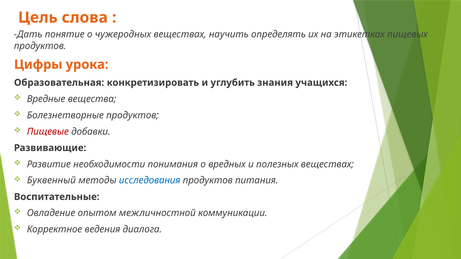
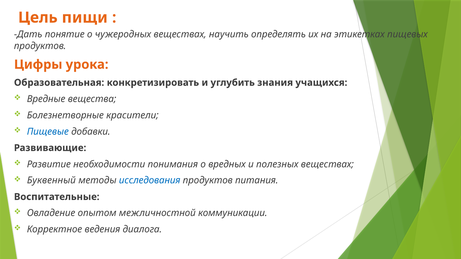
слова: слова -> пищи
Болезнетворные продуктов: продуктов -> красители
Пищевые colour: red -> blue
